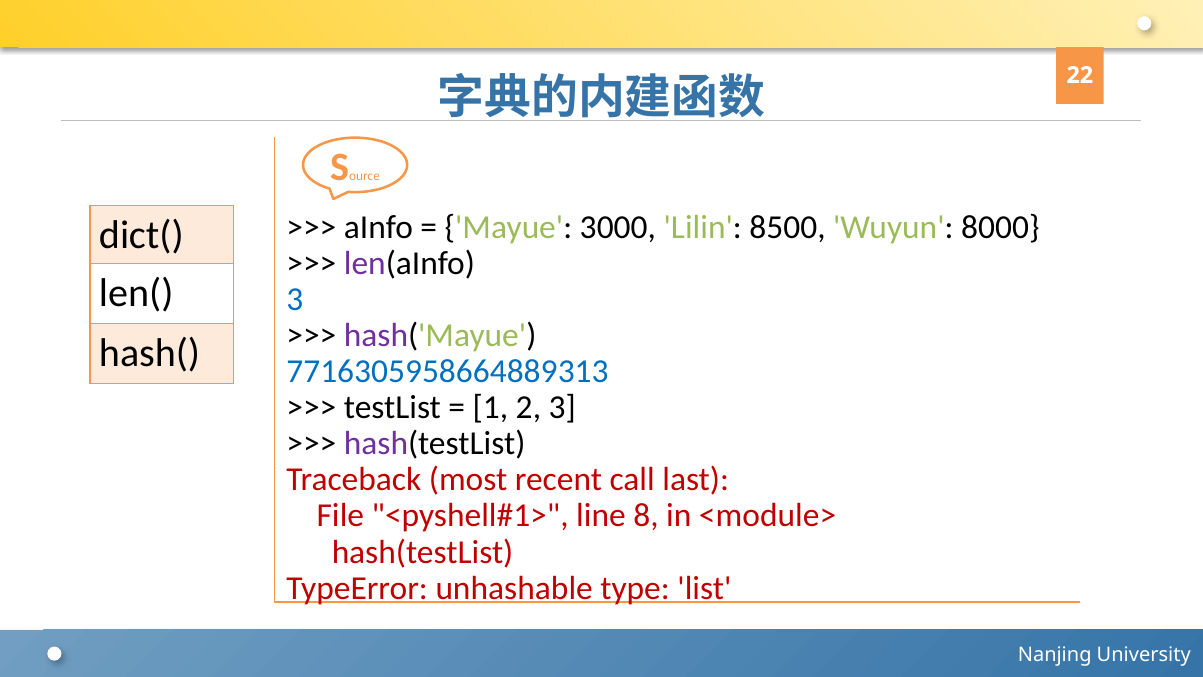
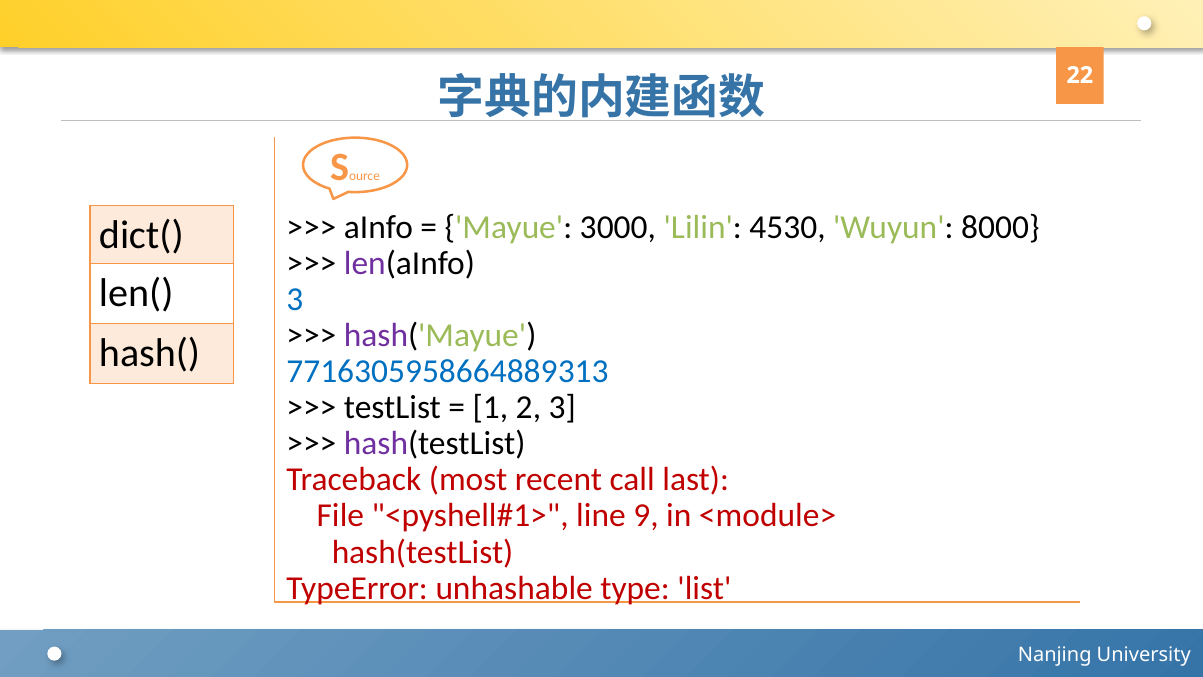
8500: 8500 -> 4530
8: 8 -> 9
